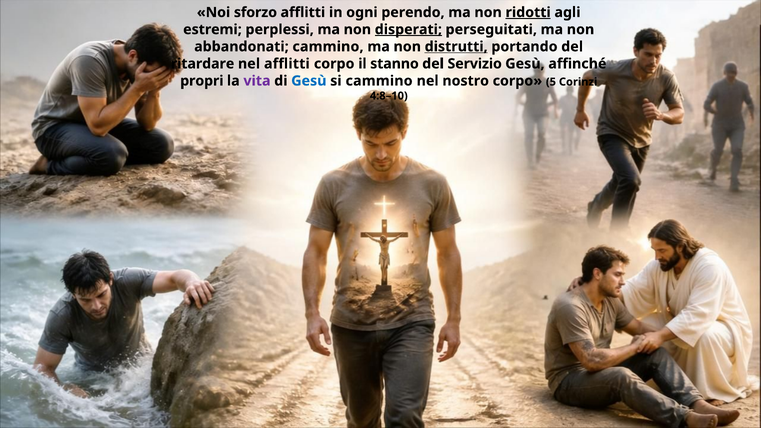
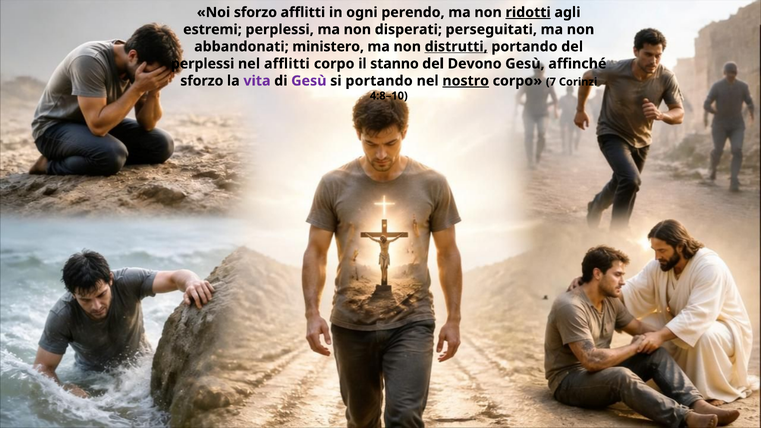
disperati underline: present -> none
abbandonati cammino: cammino -> ministero
ritardare at (203, 64): ritardare -> perplessi
Servizio: Servizio -> Devono
propri at (202, 81): propri -> sforzo
Gesù at (309, 81) colour: blue -> purple
si cammino: cammino -> portando
nostro underline: none -> present
5: 5 -> 7
